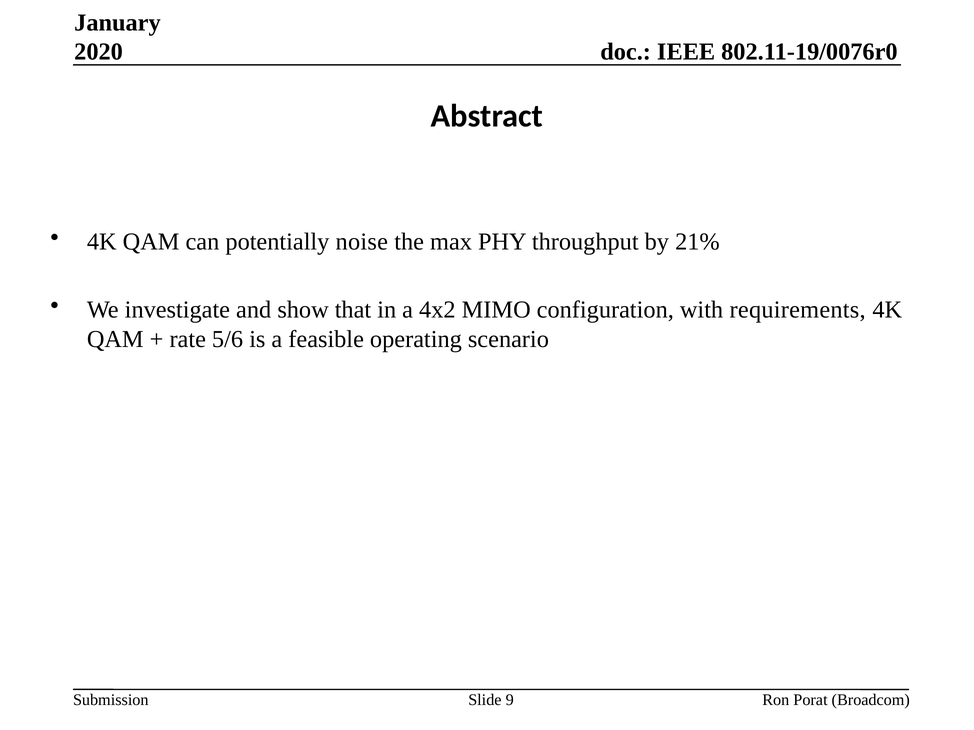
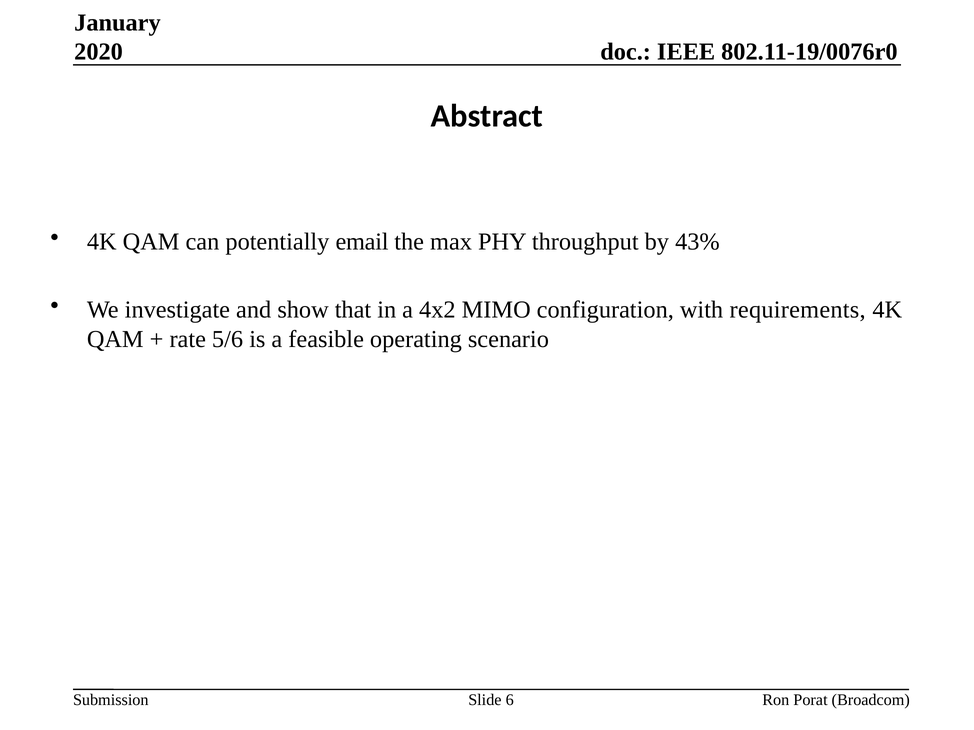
noise: noise -> email
21%: 21% -> 43%
9: 9 -> 6
